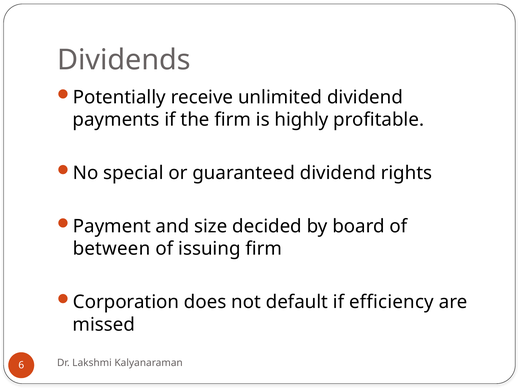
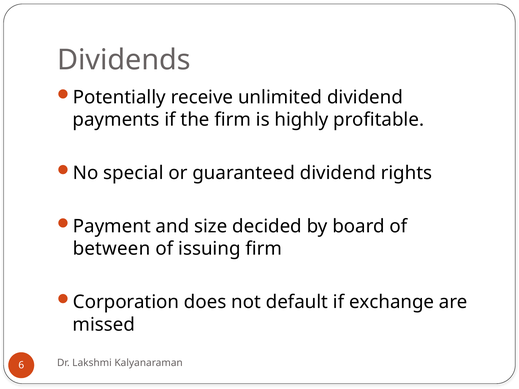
efficiency: efficiency -> exchange
